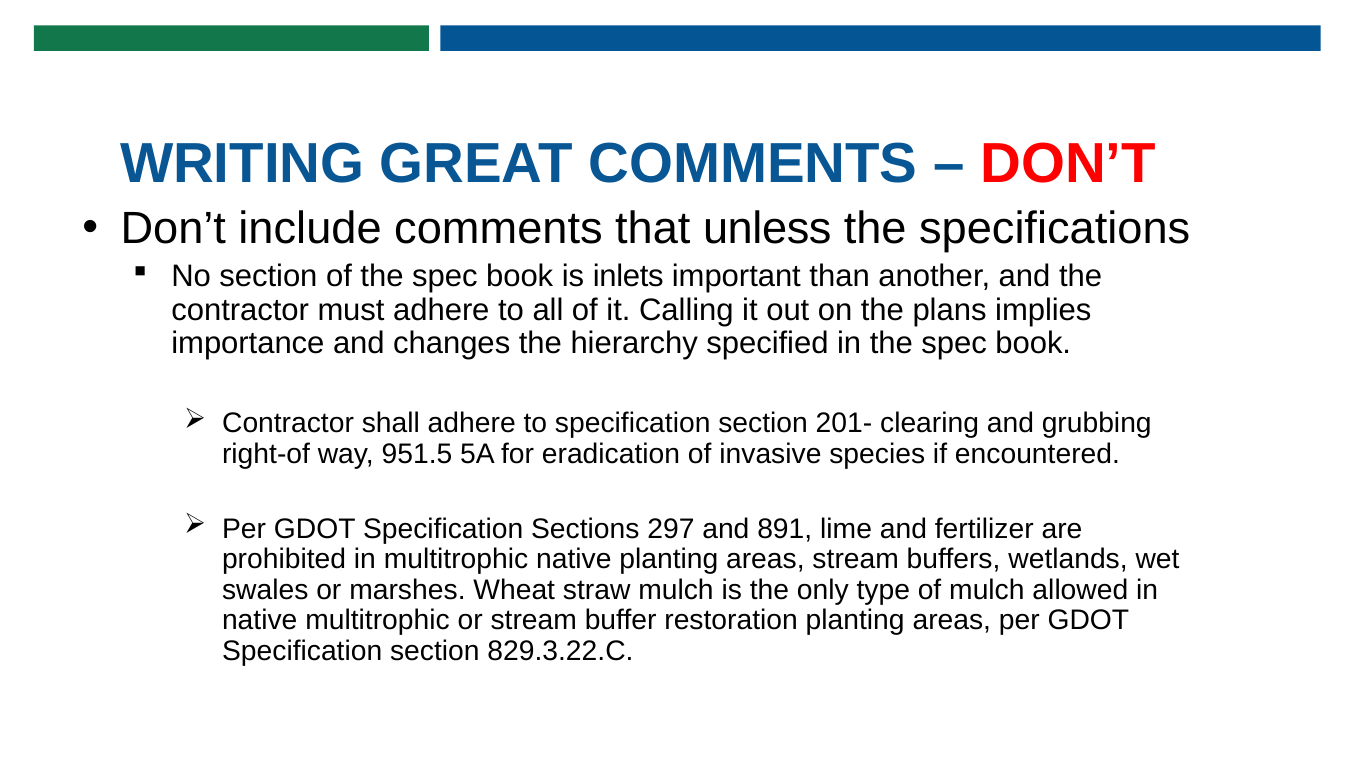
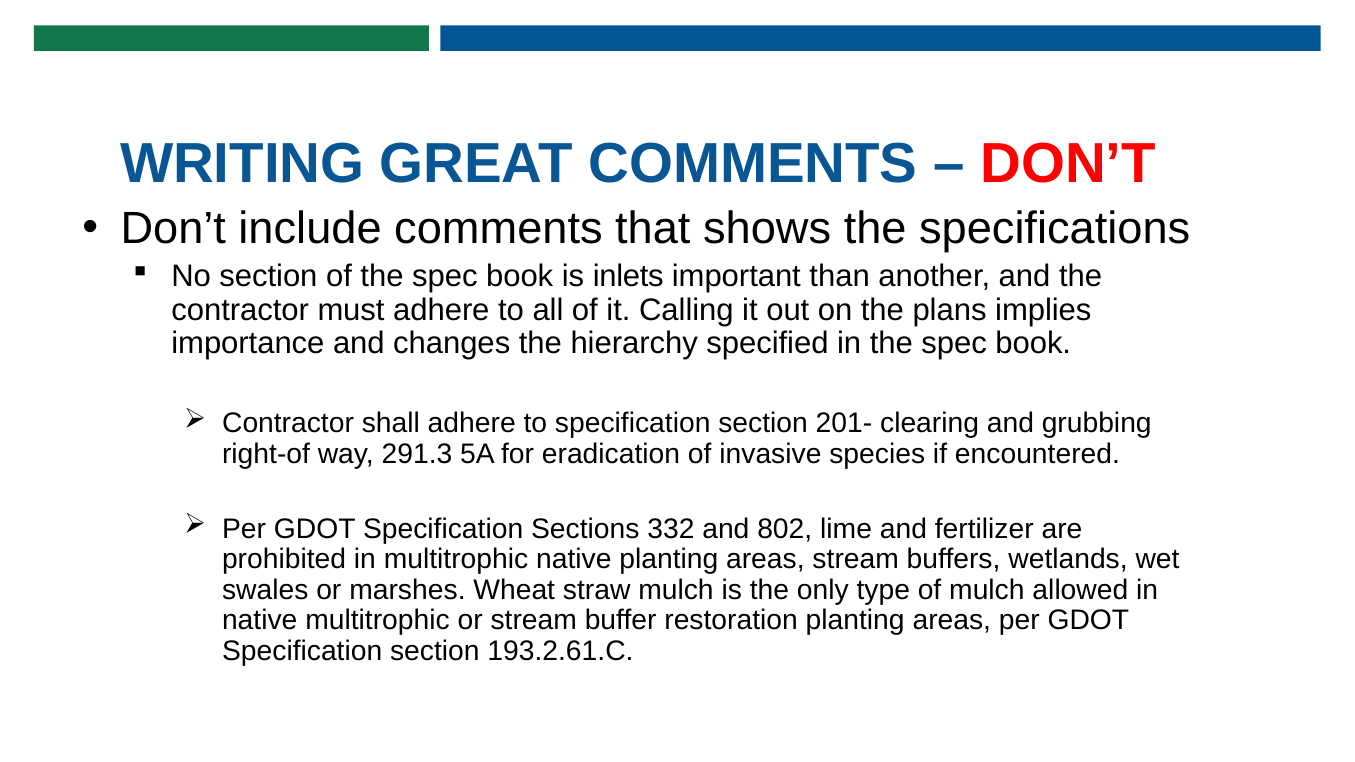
unless: unless -> shows
951.5: 951.5 -> 291.3
297: 297 -> 332
891: 891 -> 802
829.3.22.C: 829.3.22.C -> 193.2.61.C
